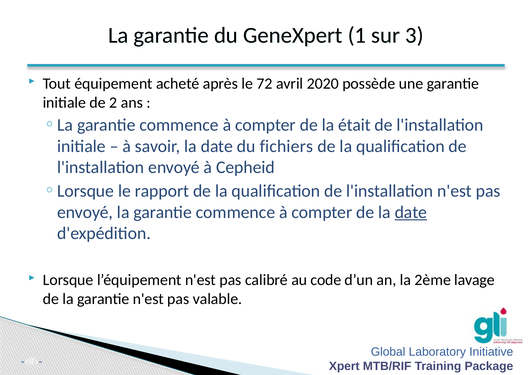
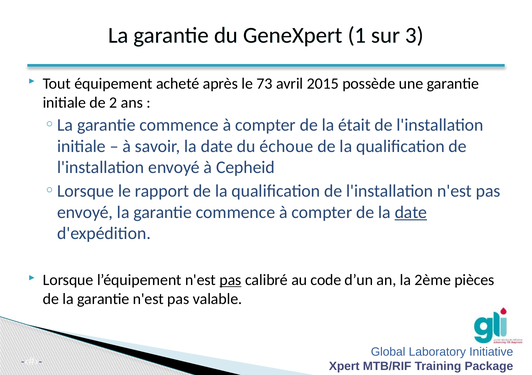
72: 72 -> 73
2020: 2020 -> 2015
fichiers: fichiers -> échoue
pas at (230, 280) underline: none -> present
lavage: lavage -> pièces
